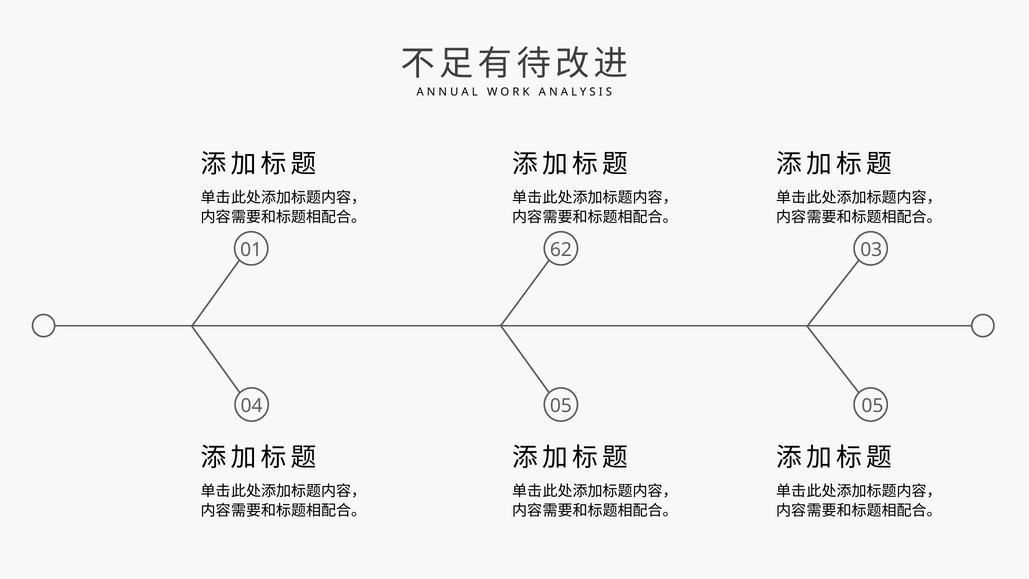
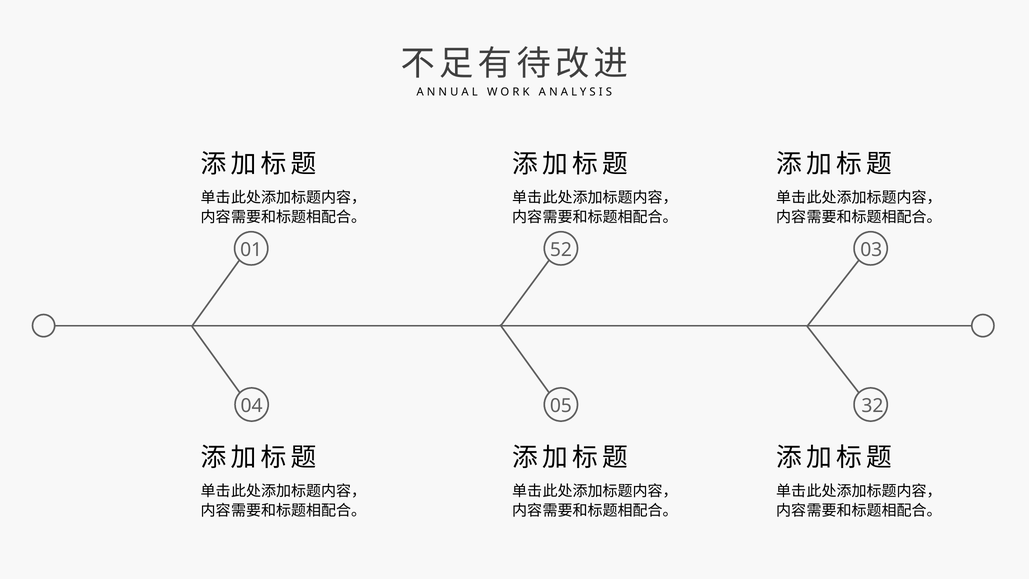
62: 62 -> 52
05 05: 05 -> 32
